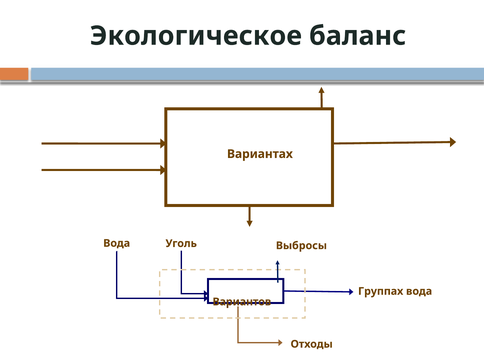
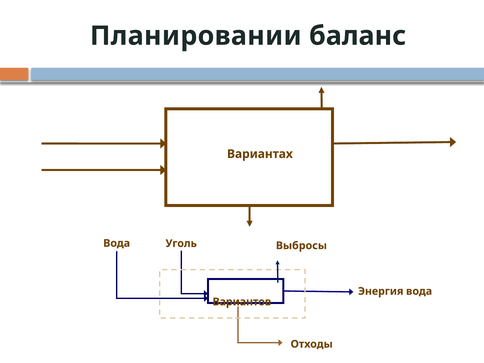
Экологическое: Экологическое -> Планировании
Группах: Группах -> Энергия
